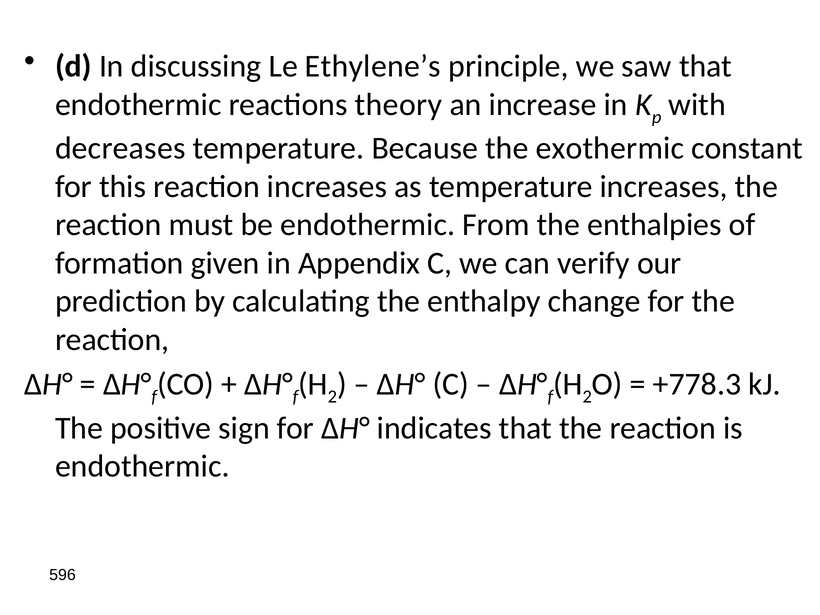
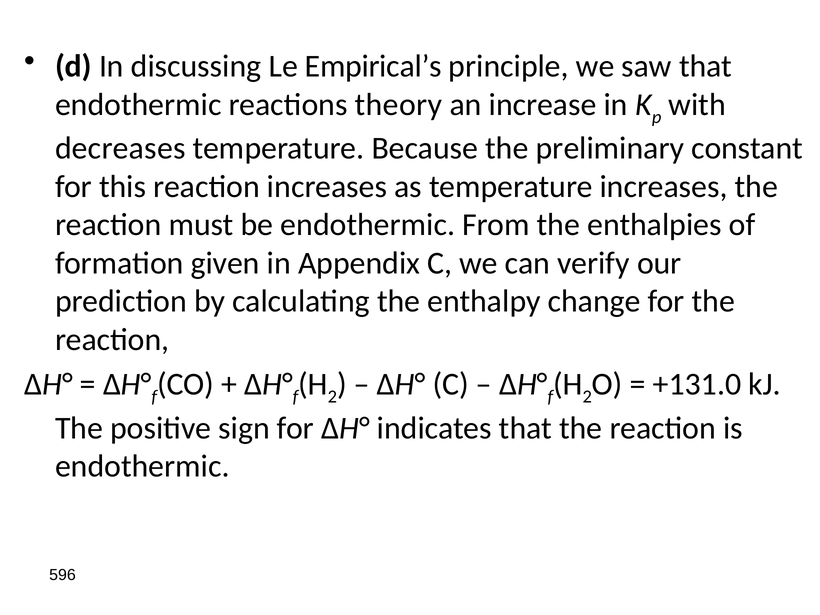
Ethylene’s: Ethylene’s -> Empirical’s
exothermic: exothermic -> preliminary
+778.3: +778.3 -> +131.0
